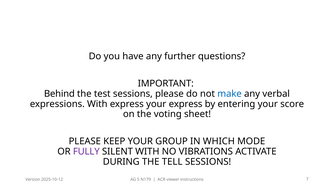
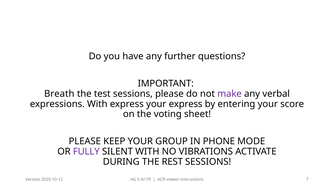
Behind: Behind -> Breath
make colour: blue -> purple
WHICH: WHICH -> PHONE
TELL: TELL -> REST
